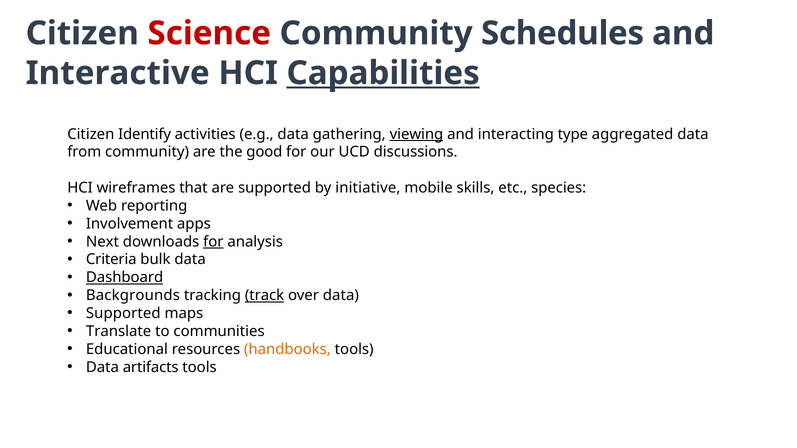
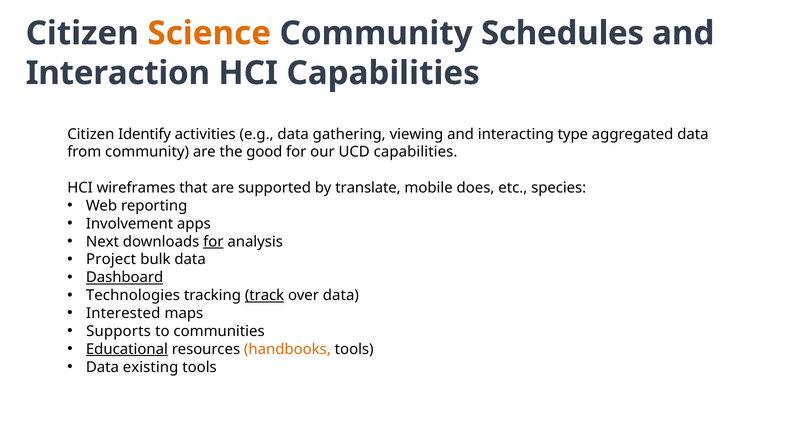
Science colour: red -> orange
Interactive: Interactive -> Interaction
Capabilities at (383, 73) underline: present -> none
viewing underline: present -> none
UCD discussions: discussions -> capabilities
initiative: initiative -> translate
skills: skills -> does
Criteria: Criteria -> Project
Backgrounds: Backgrounds -> Technologies
Supported at (123, 314): Supported -> Interested
Translate: Translate -> Supports
Educational underline: none -> present
artifacts: artifacts -> existing
